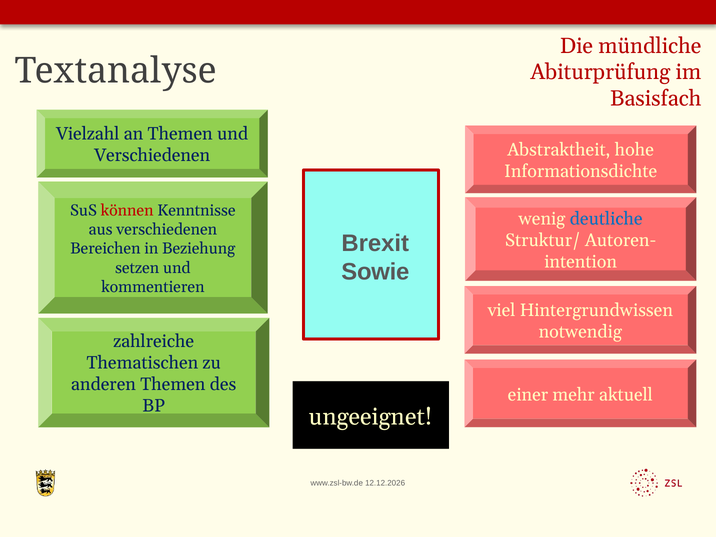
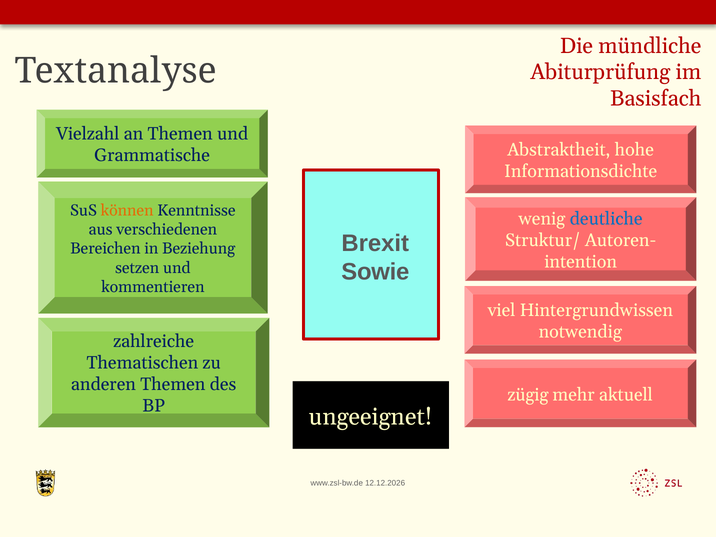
Verschiedenen at (152, 156): Verschiedenen -> Grammatische
können colour: red -> orange
einer: einer -> zügig
